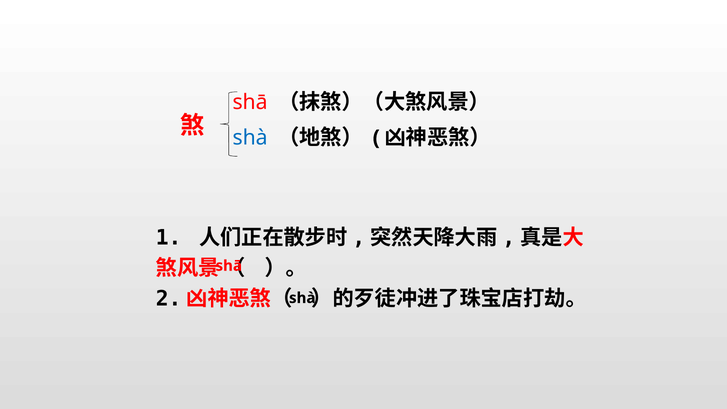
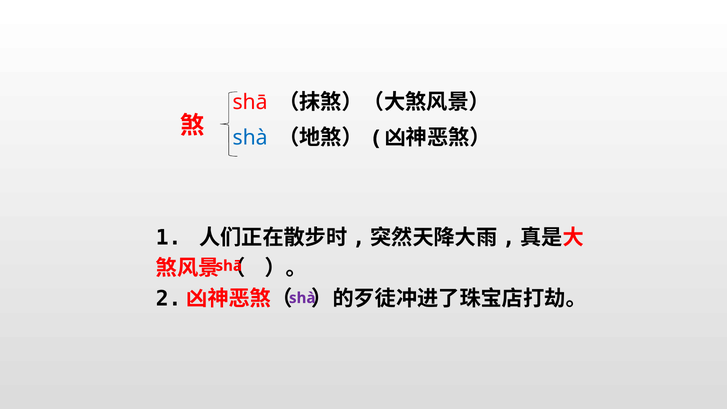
shà at (302, 298) colour: black -> purple
